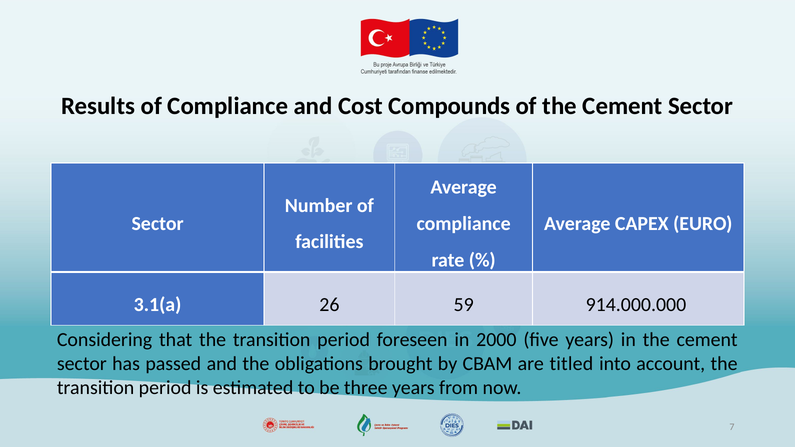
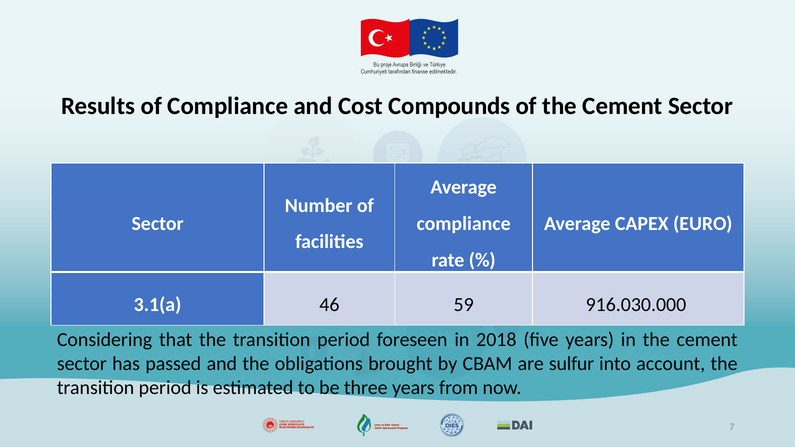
26: 26 -> 46
914.000.000: 914.000.000 -> 916.030.000
2000: 2000 -> 2018
titled: titled -> sulfur
